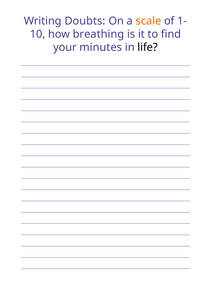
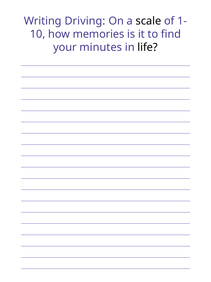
Doubts: Doubts -> Driving
scale colour: orange -> black
breathing: breathing -> memories
